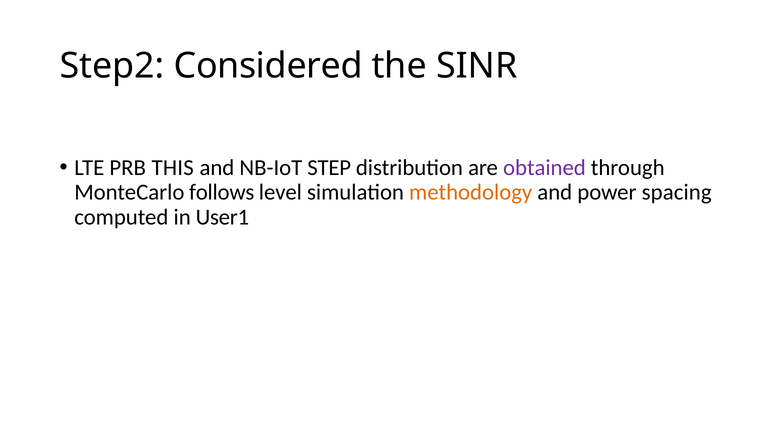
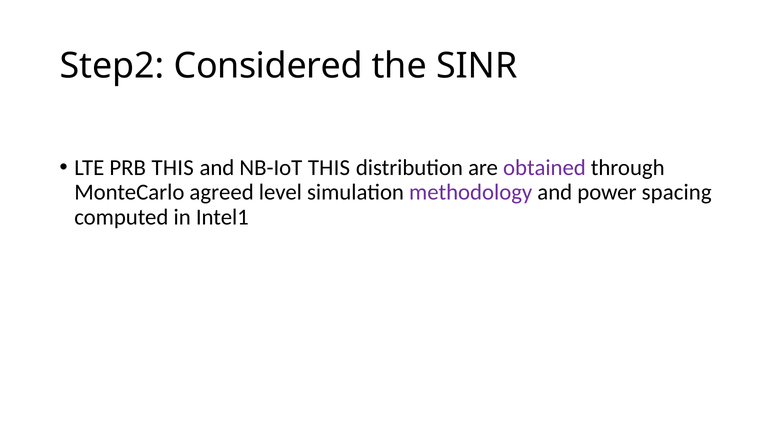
NB-IoT STEP: STEP -> THIS
follows: follows -> agreed
methodology colour: orange -> purple
User1: User1 -> Intel1
